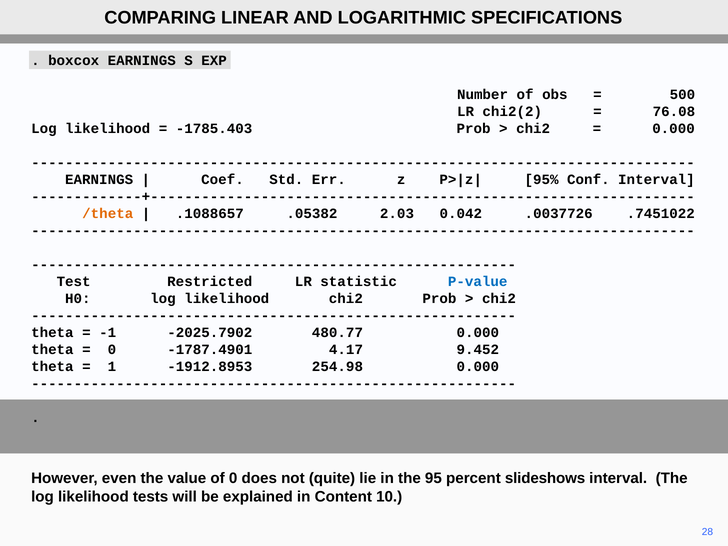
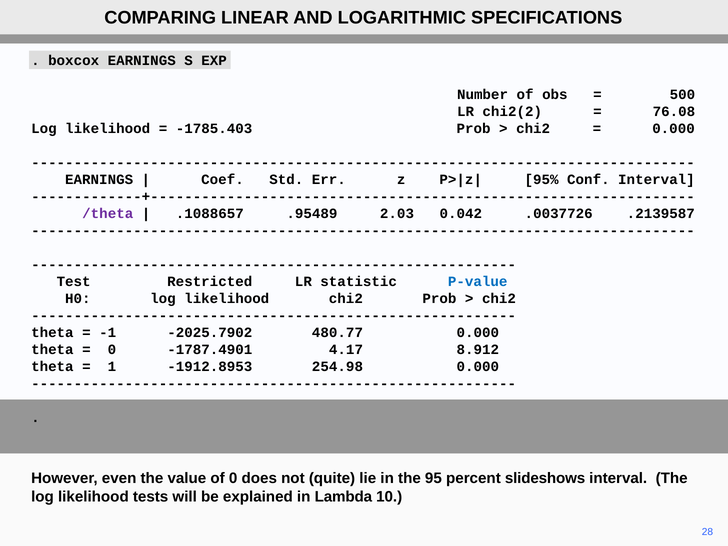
/theta colour: orange -> purple
.05382: .05382 -> .95489
.7451022: .7451022 -> .2139587
9.452: 9.452 -> 8.912
Content: Content -> Lambda
